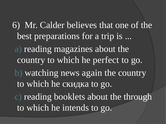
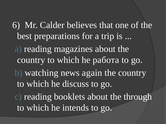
perfect: perfect -> работа
скидка: скидка -> discuss
